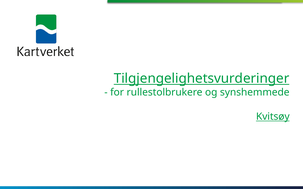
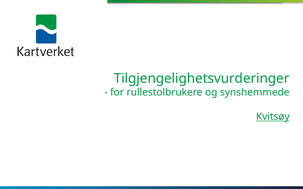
Tilgjengelighetsvurderinger underline: present -> none
